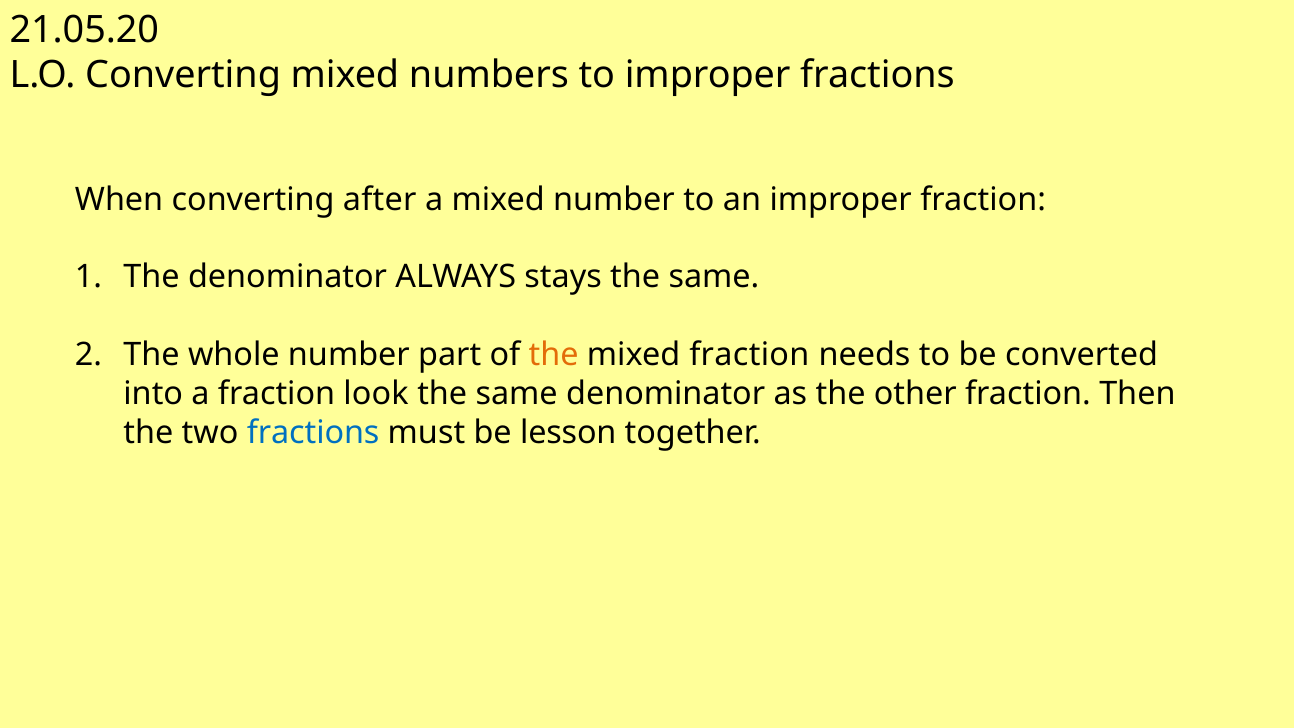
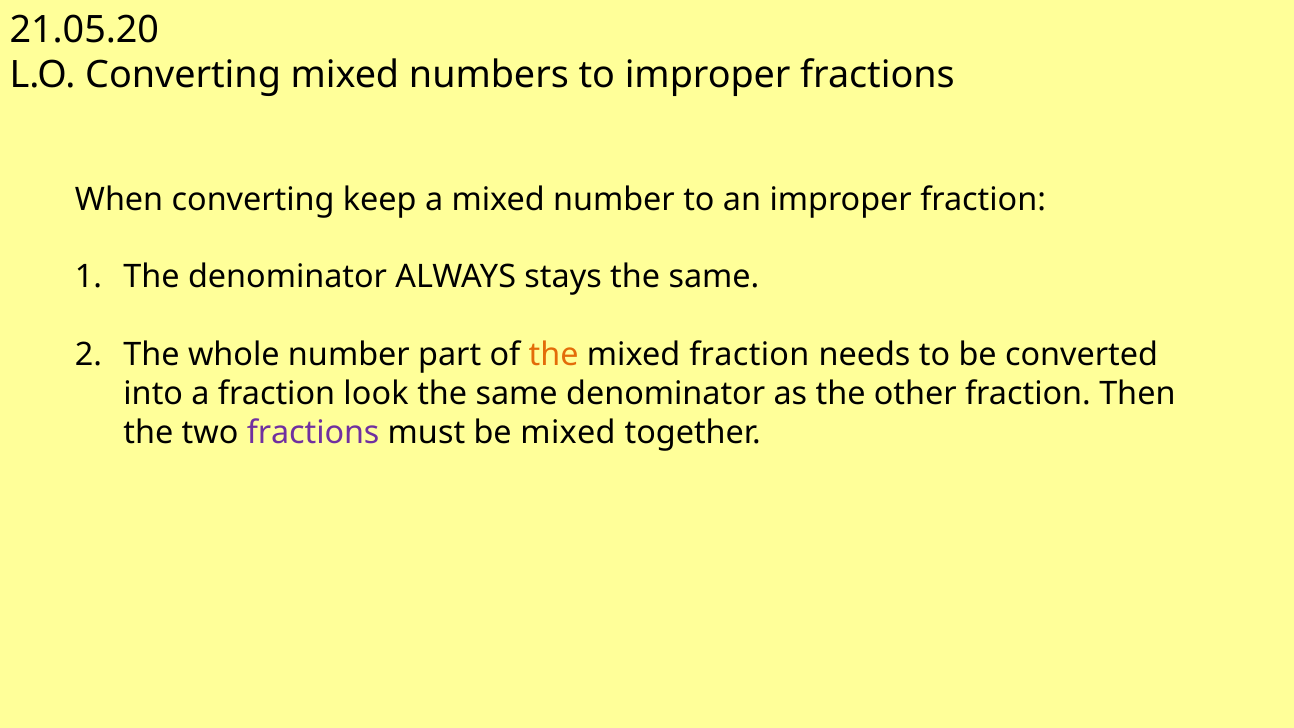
after: after -> keep
fractions at (313, 432) colour: blue -> purple
be lesson: lesson -> mixed
